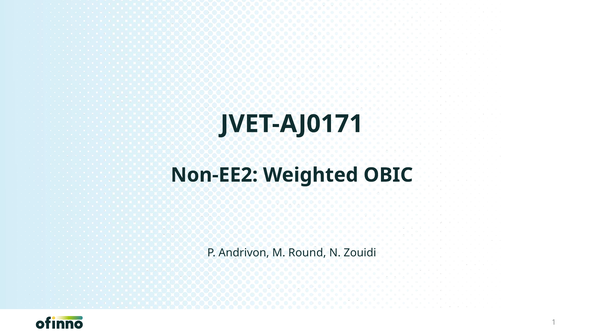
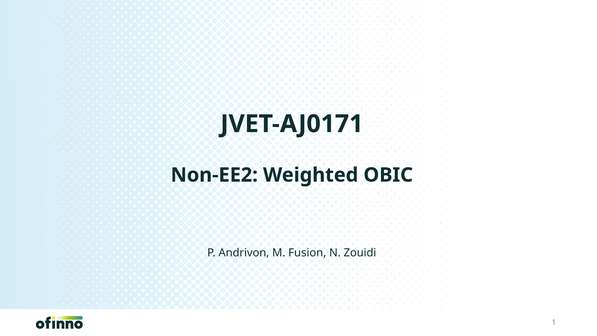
Round: Round -> Fusion
